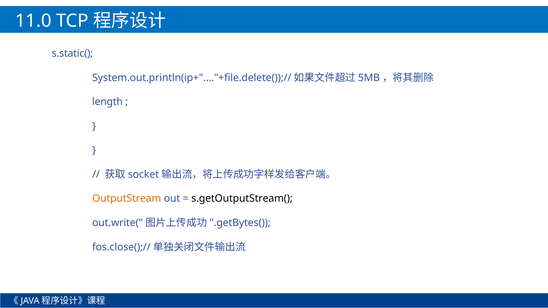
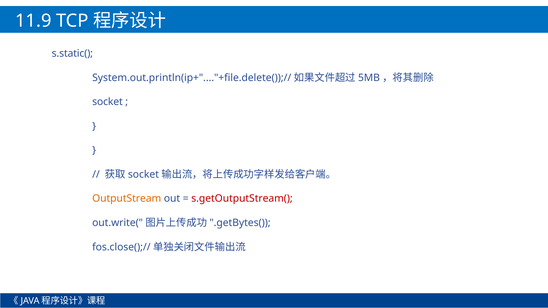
11.0: 11.0 -> 11.9
length: length -> socket
s.getOutputStream( colour: black -> red
